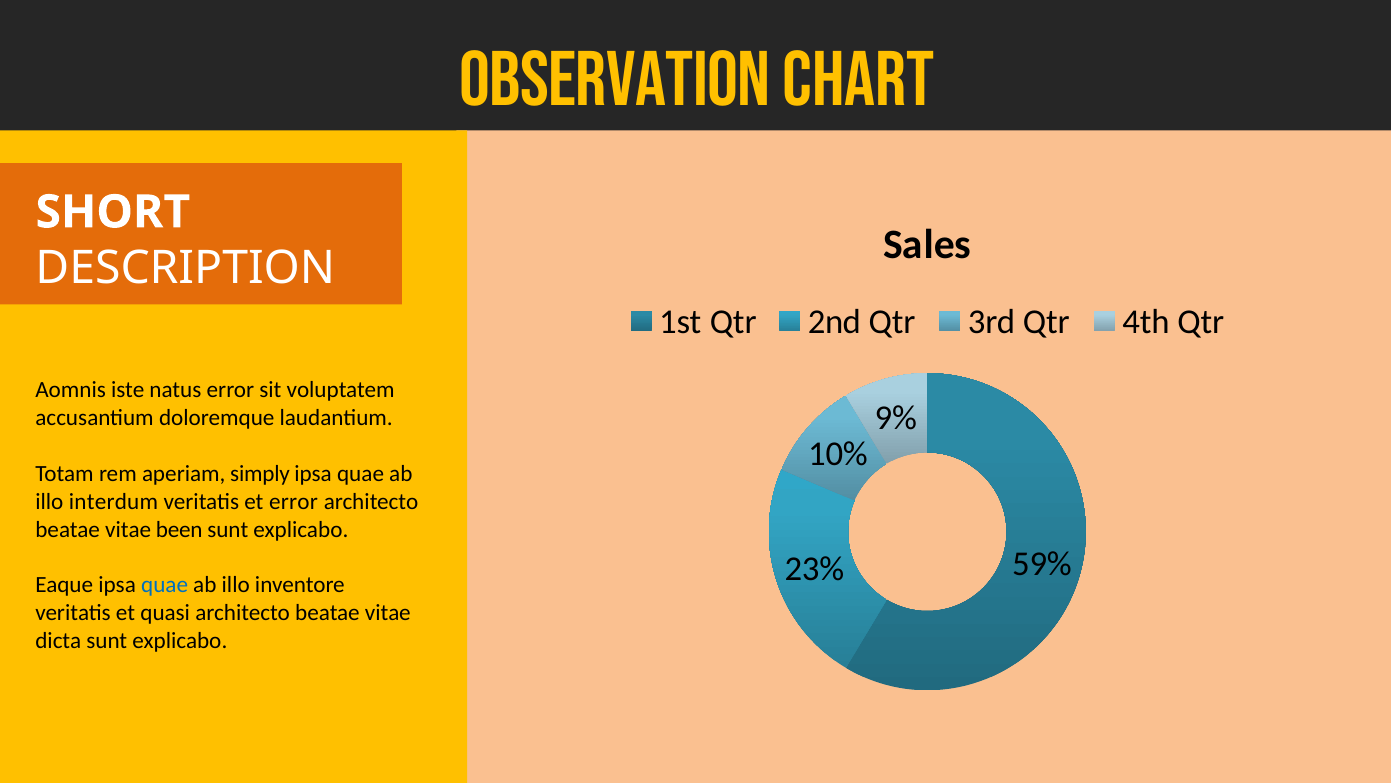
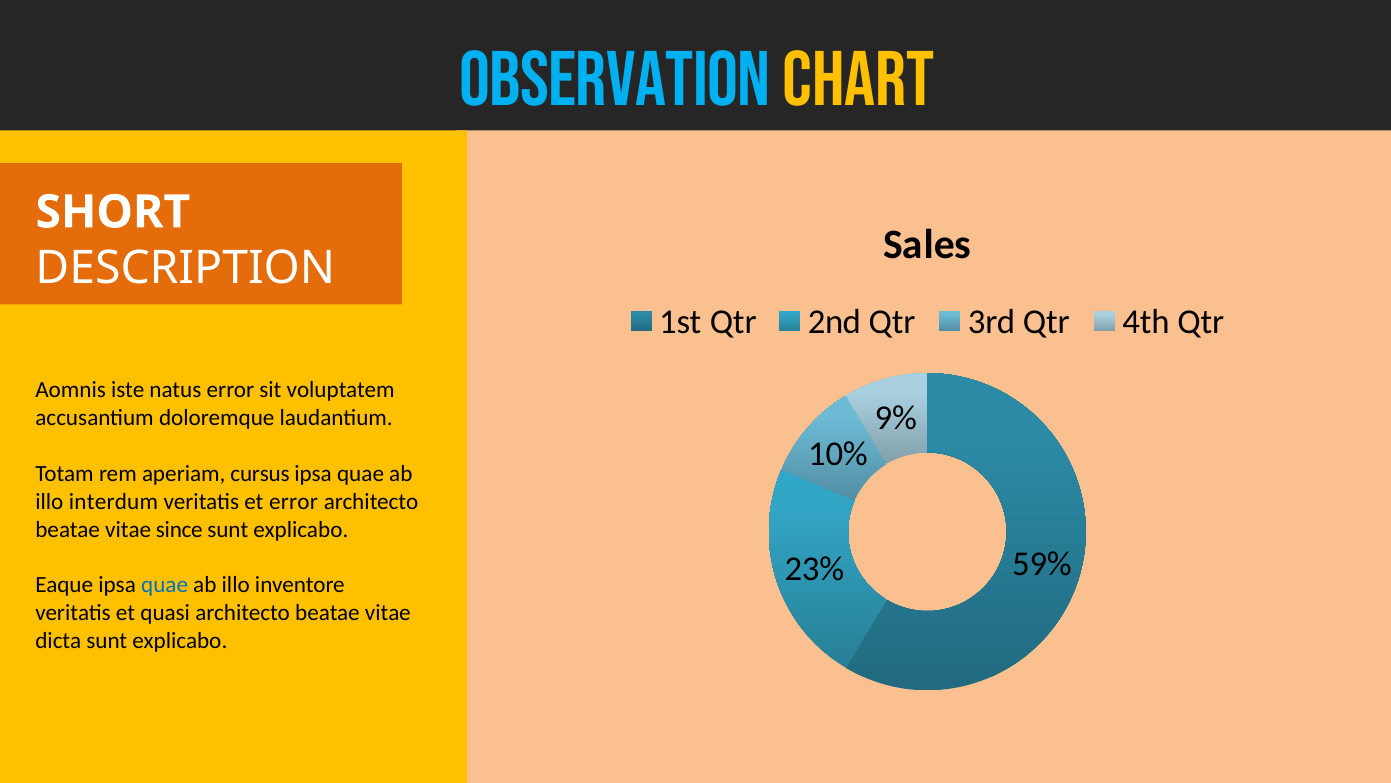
Observation colour: yellow -> light blue
simply: simply -> cursus
been: been -> since
